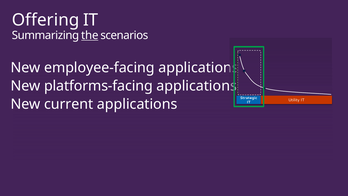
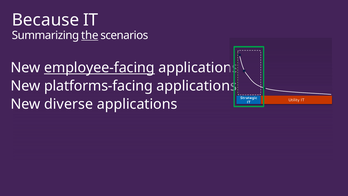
Offering: Offering -> Because
employee-facing underline: none -> present
current: current -> diverse
